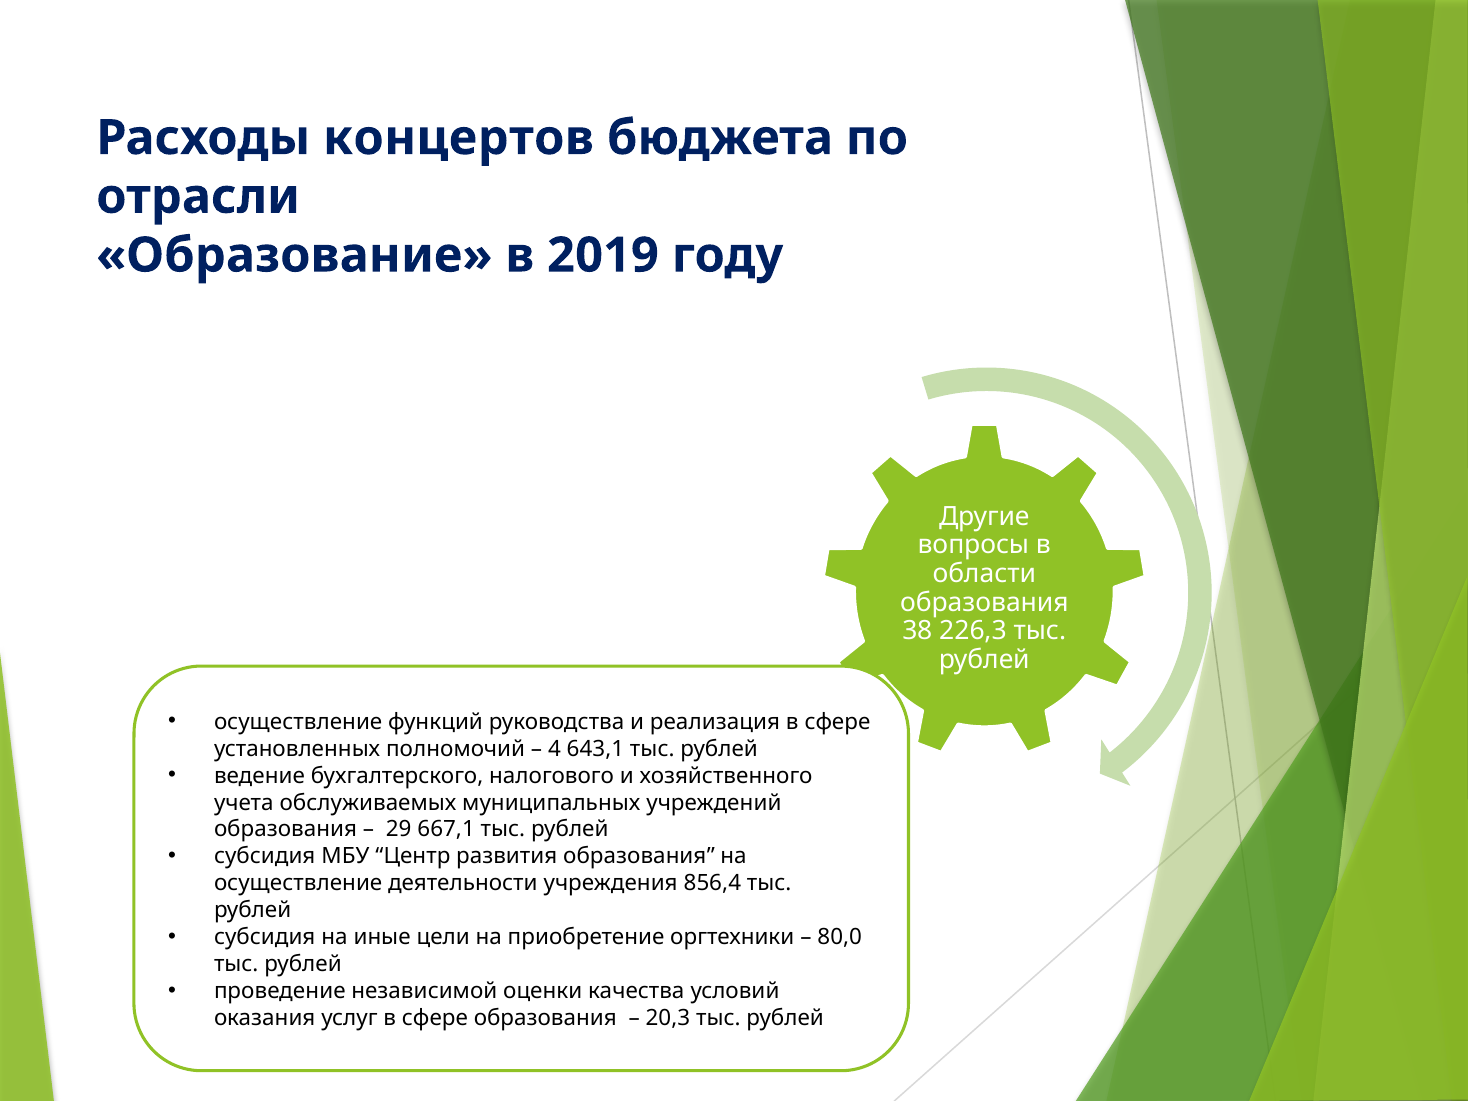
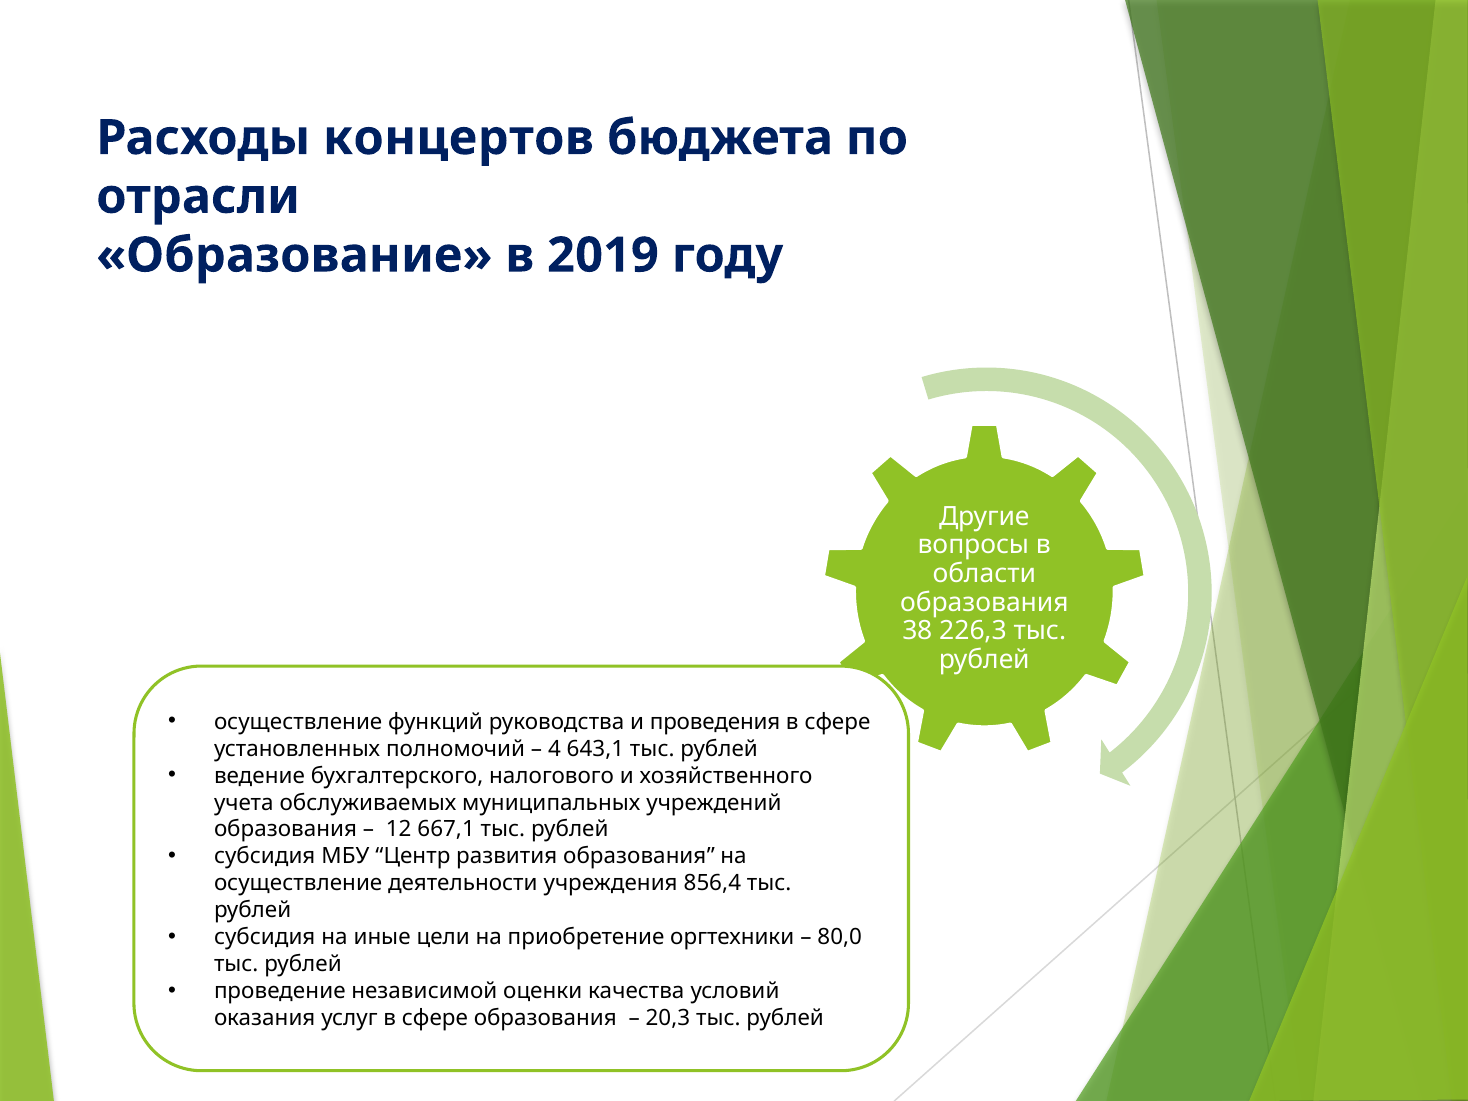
реализация: реализация -> проведения
29: 29 -> 12
